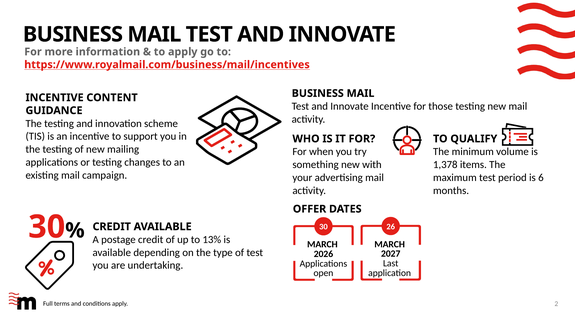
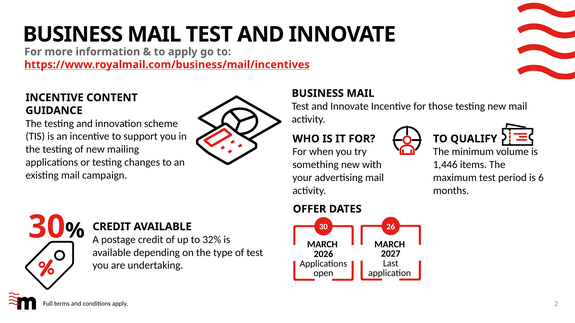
1,378: 1,378 -> 1,446
13%: 13% -> 32%
